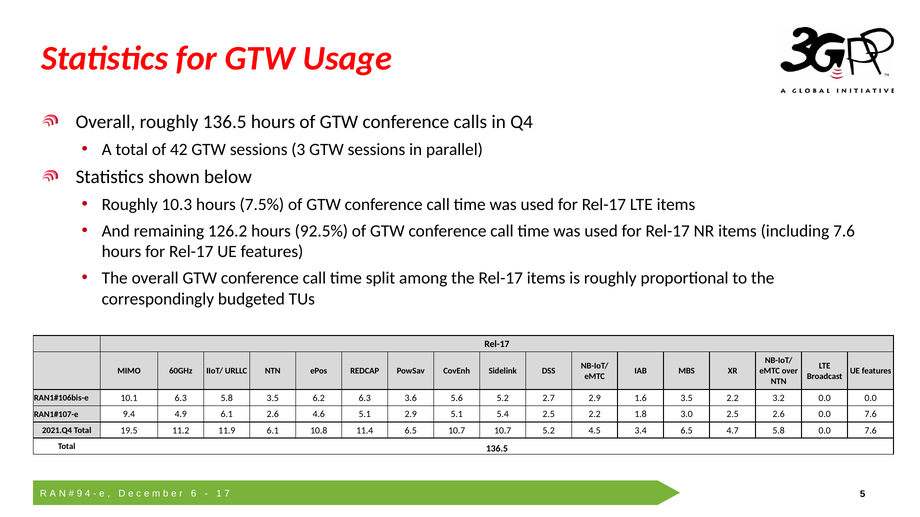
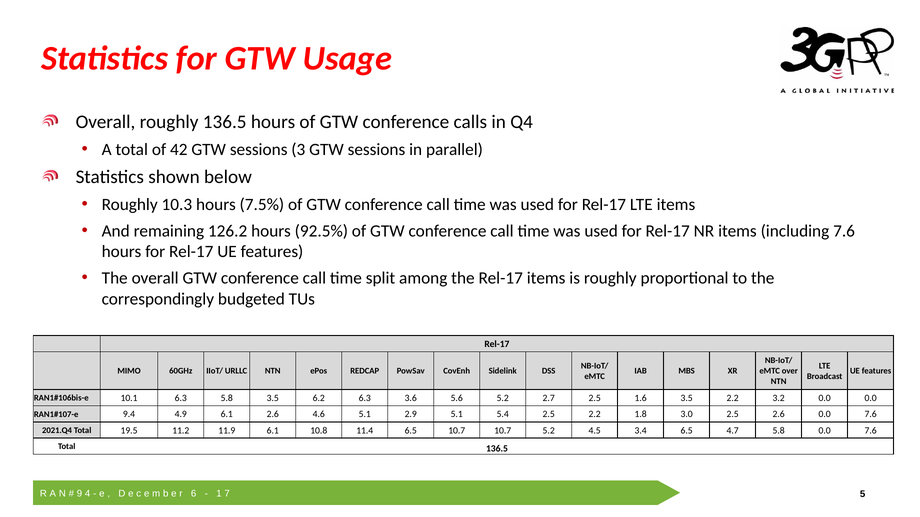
2.7 2.9: 2.9 -> 2.5
